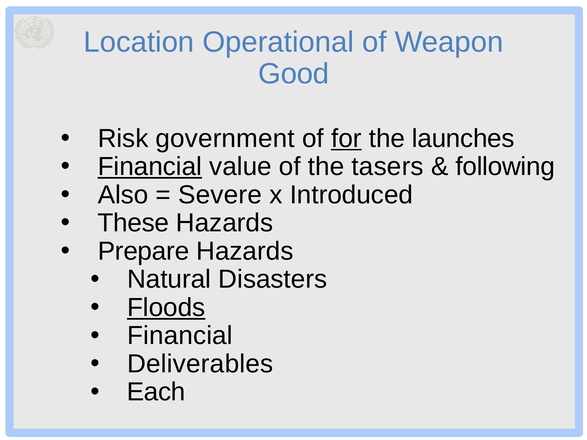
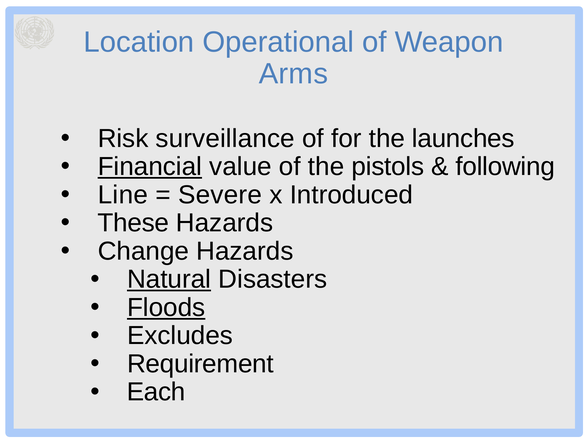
Good: Good -> Arms
government: government -> surveillance
for underline: present -> none
tasers: tasers -> pistols
Also: Also -> Line
Prepare: Prepare -> Change
Natural underline: none -> present
Financial at (180, 336): Financial -> Excludes
Deliverables: Deliverables -> Requirement
